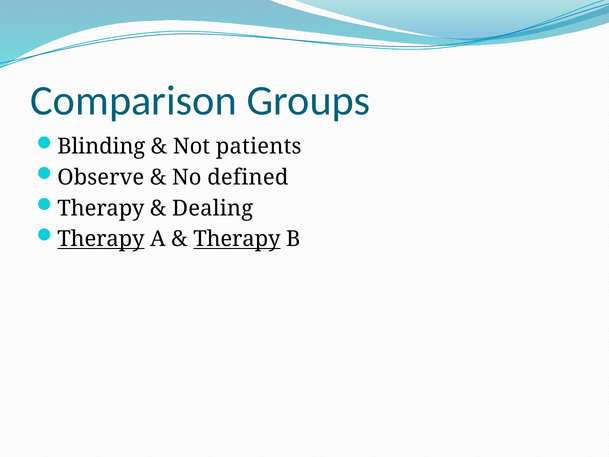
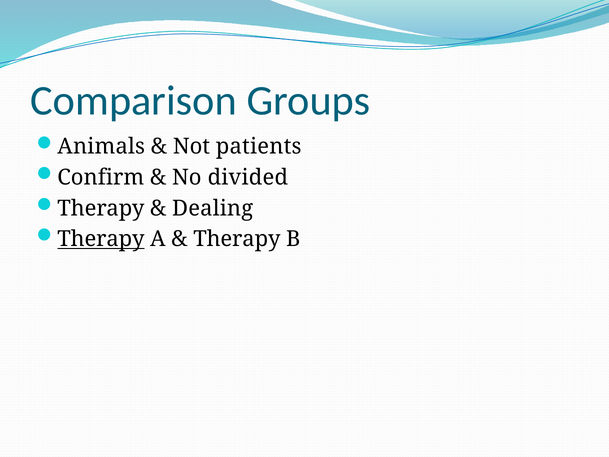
Blinding: Blinding -> Animals
Observe: Observe -> Confirm
defined: defined -> divided
Therapy at (237, 239) underline: present -> none
